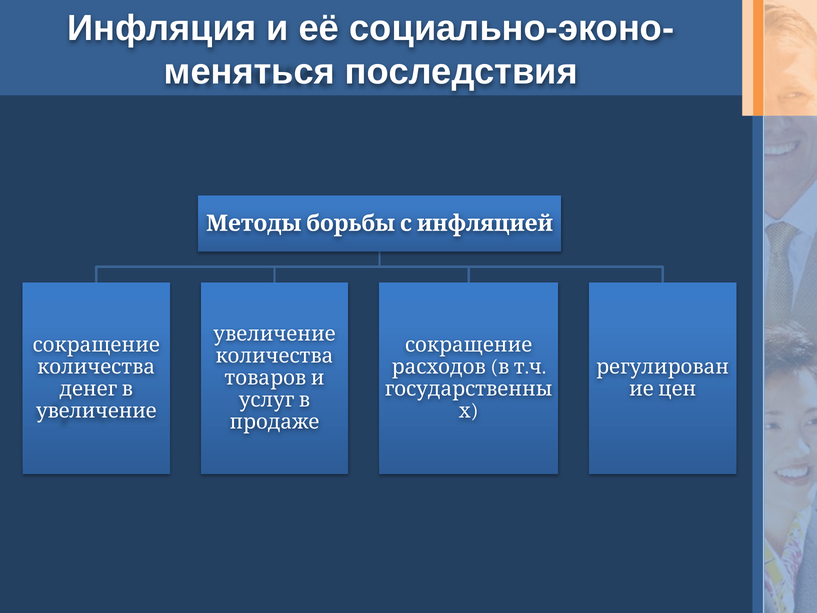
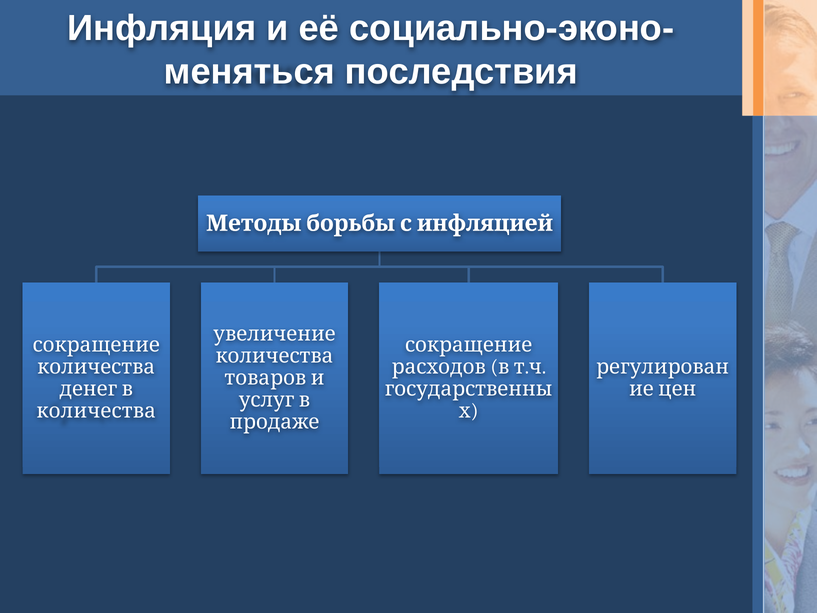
увеличение at (96, 411): увеличение -> количества
